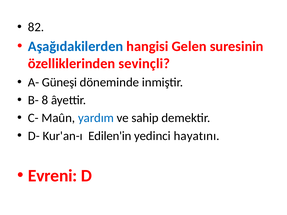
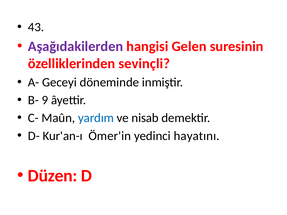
82: 82 -> 43
Aşağıdakilerden colour: blue -> purple
Güneşi: Güneşi -> Geceyi
8: 8 -> 9
sahip: sahip -> nisab
Edilen'in: Edilen'in -> Ömer'in
Evreni: Evreni -> Düzen
